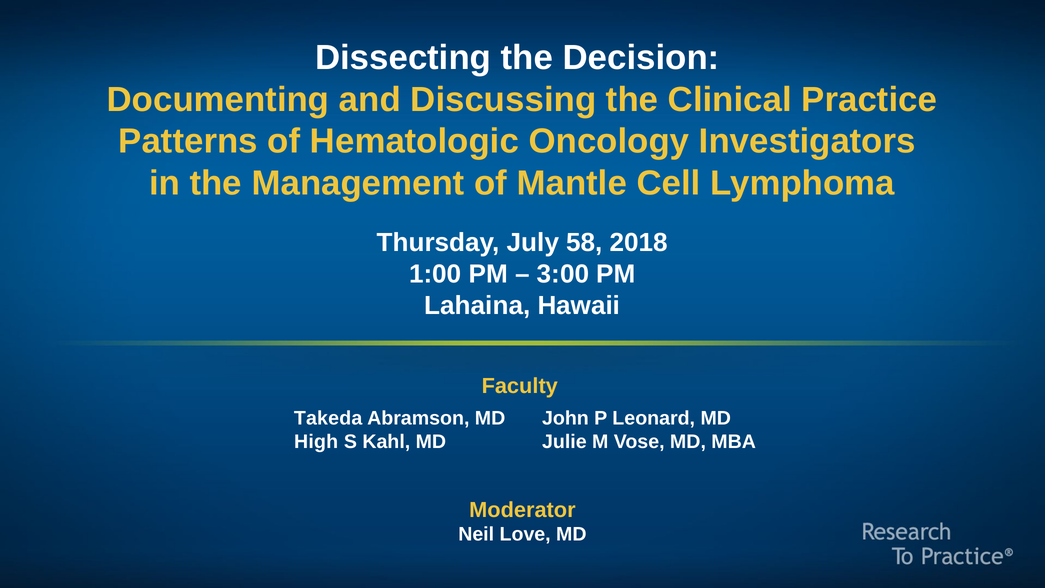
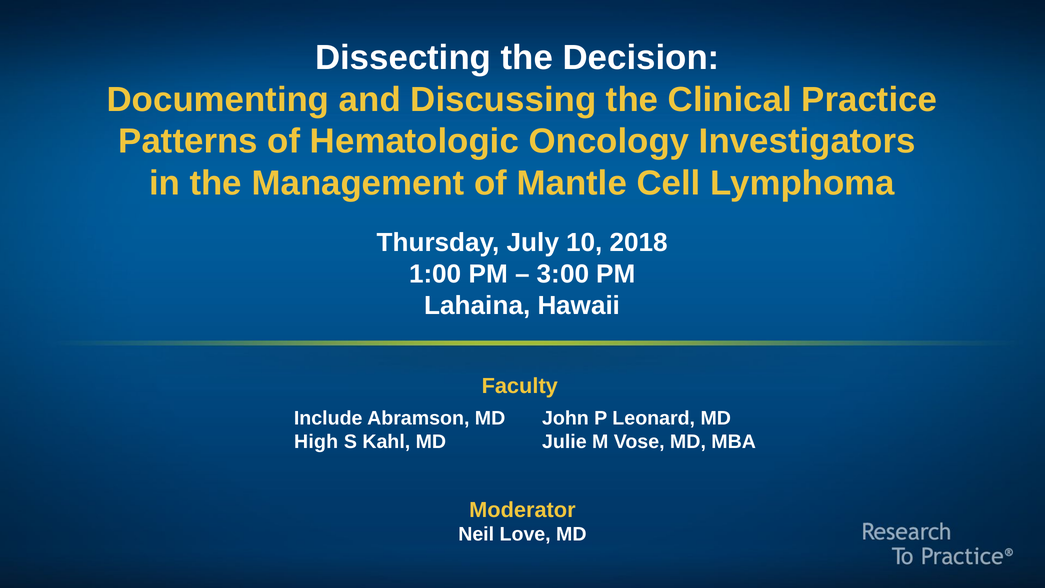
58: 58 -> 10
Takeda: Takeda -> Include
